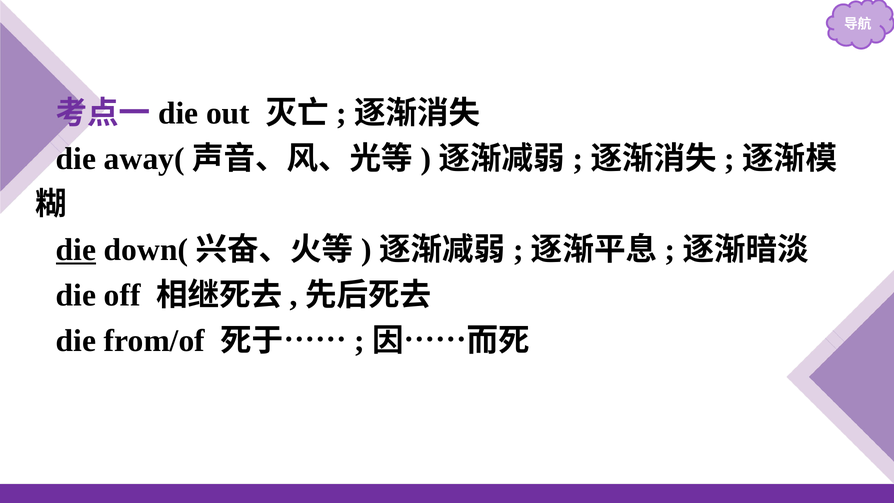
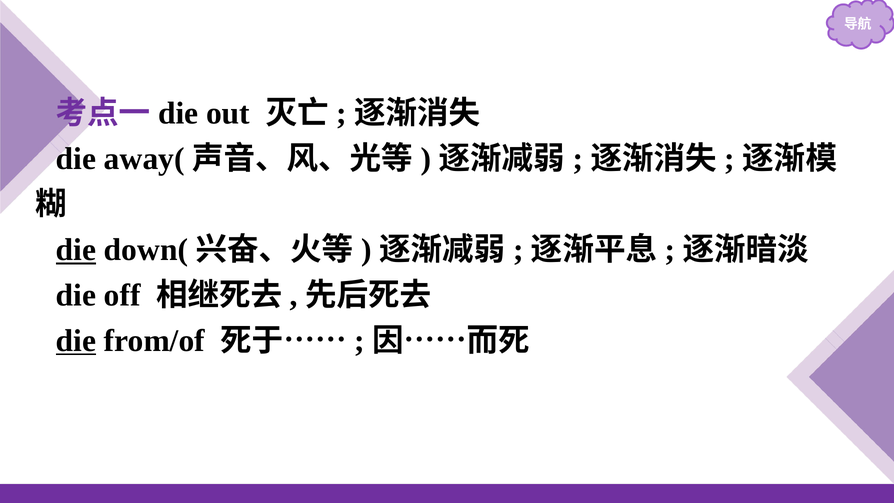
die at (76, 341) underline: none -> present
